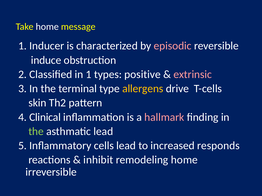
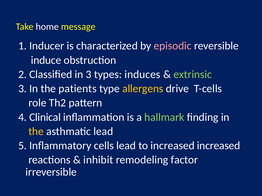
in 1: 1 -> 3
positive: positive -> induces
extrinsic colour: pink -> light green
terminal: terminal -> patients
skin: skin -> role
hallmark colour: pink -> light green
the at (36, 132) colour: light green -> yellow
increased responds: responds -> increased
remodeling home: home -> factor
